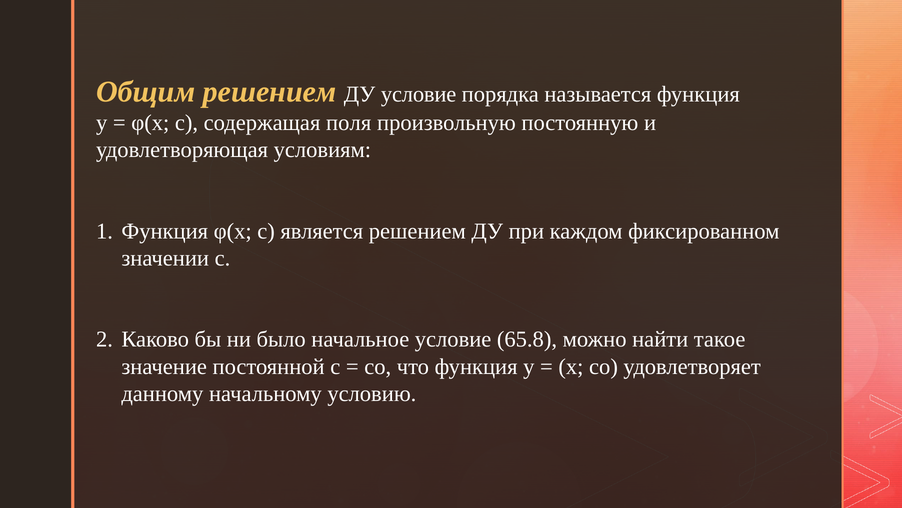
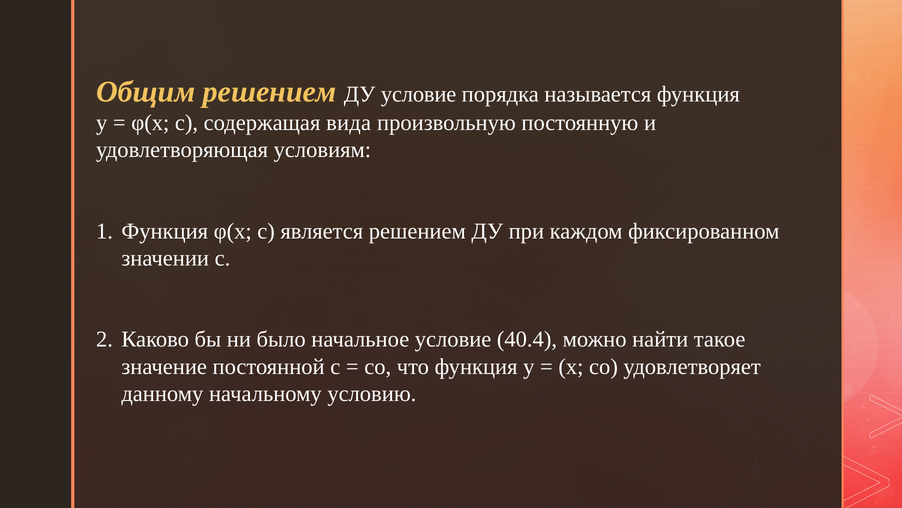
поля: поля -> вида
65.8: 65.8 -> 40.4
